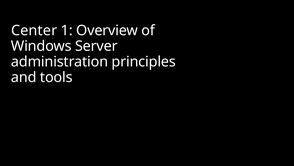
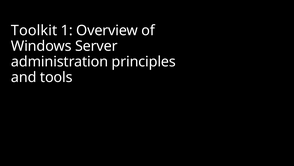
Center: Center -> Toolkit
